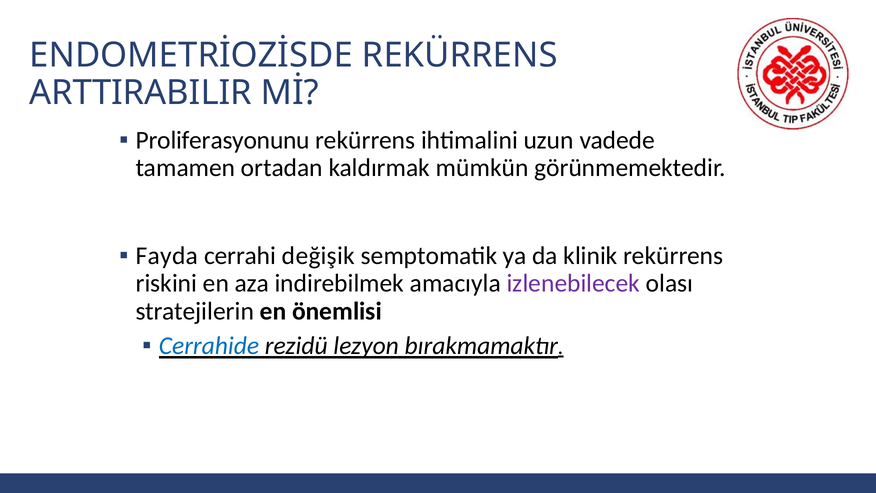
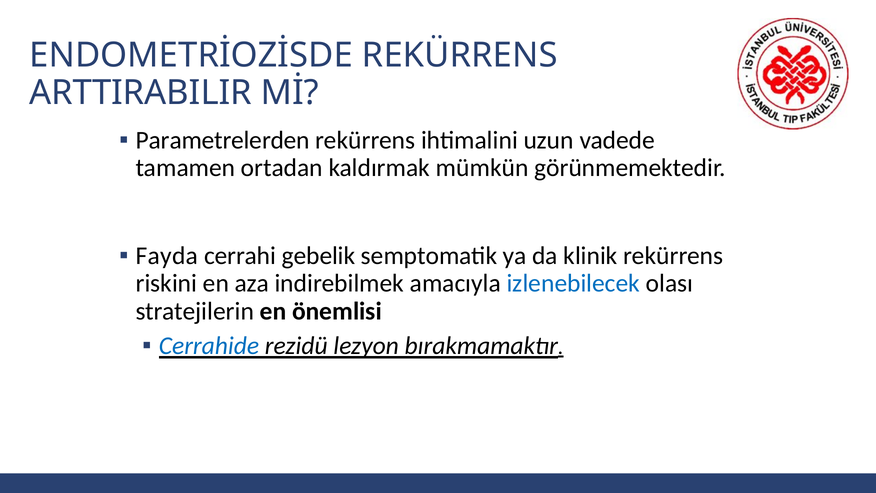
Proliferasyonunu: Proliferasyonunu -> Parametrelerden
değişik: değişik -> gebelik
izlenebilecek colour: purple -> blue
